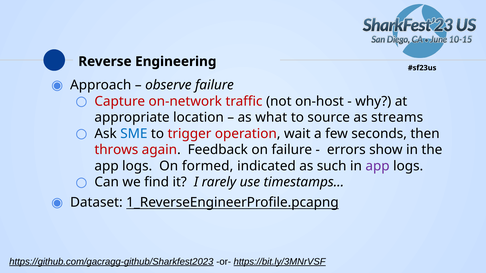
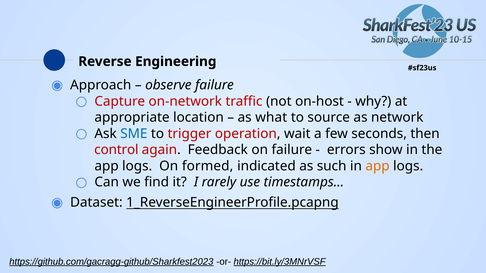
streams: streams -> network
throws: throws -> control
app at (378, 166) colour: purple -> orange
